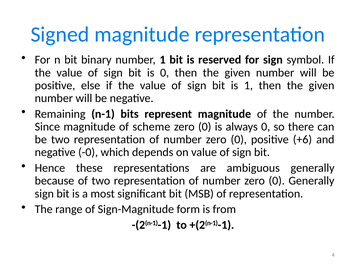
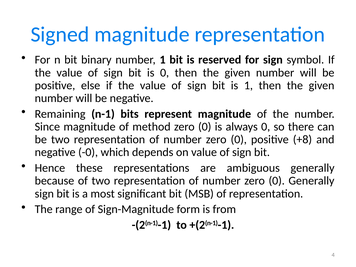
scheme: scheme -> method
+6: +6 -> +8
